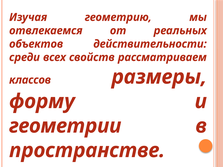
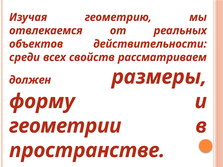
классов: классов -> должен
